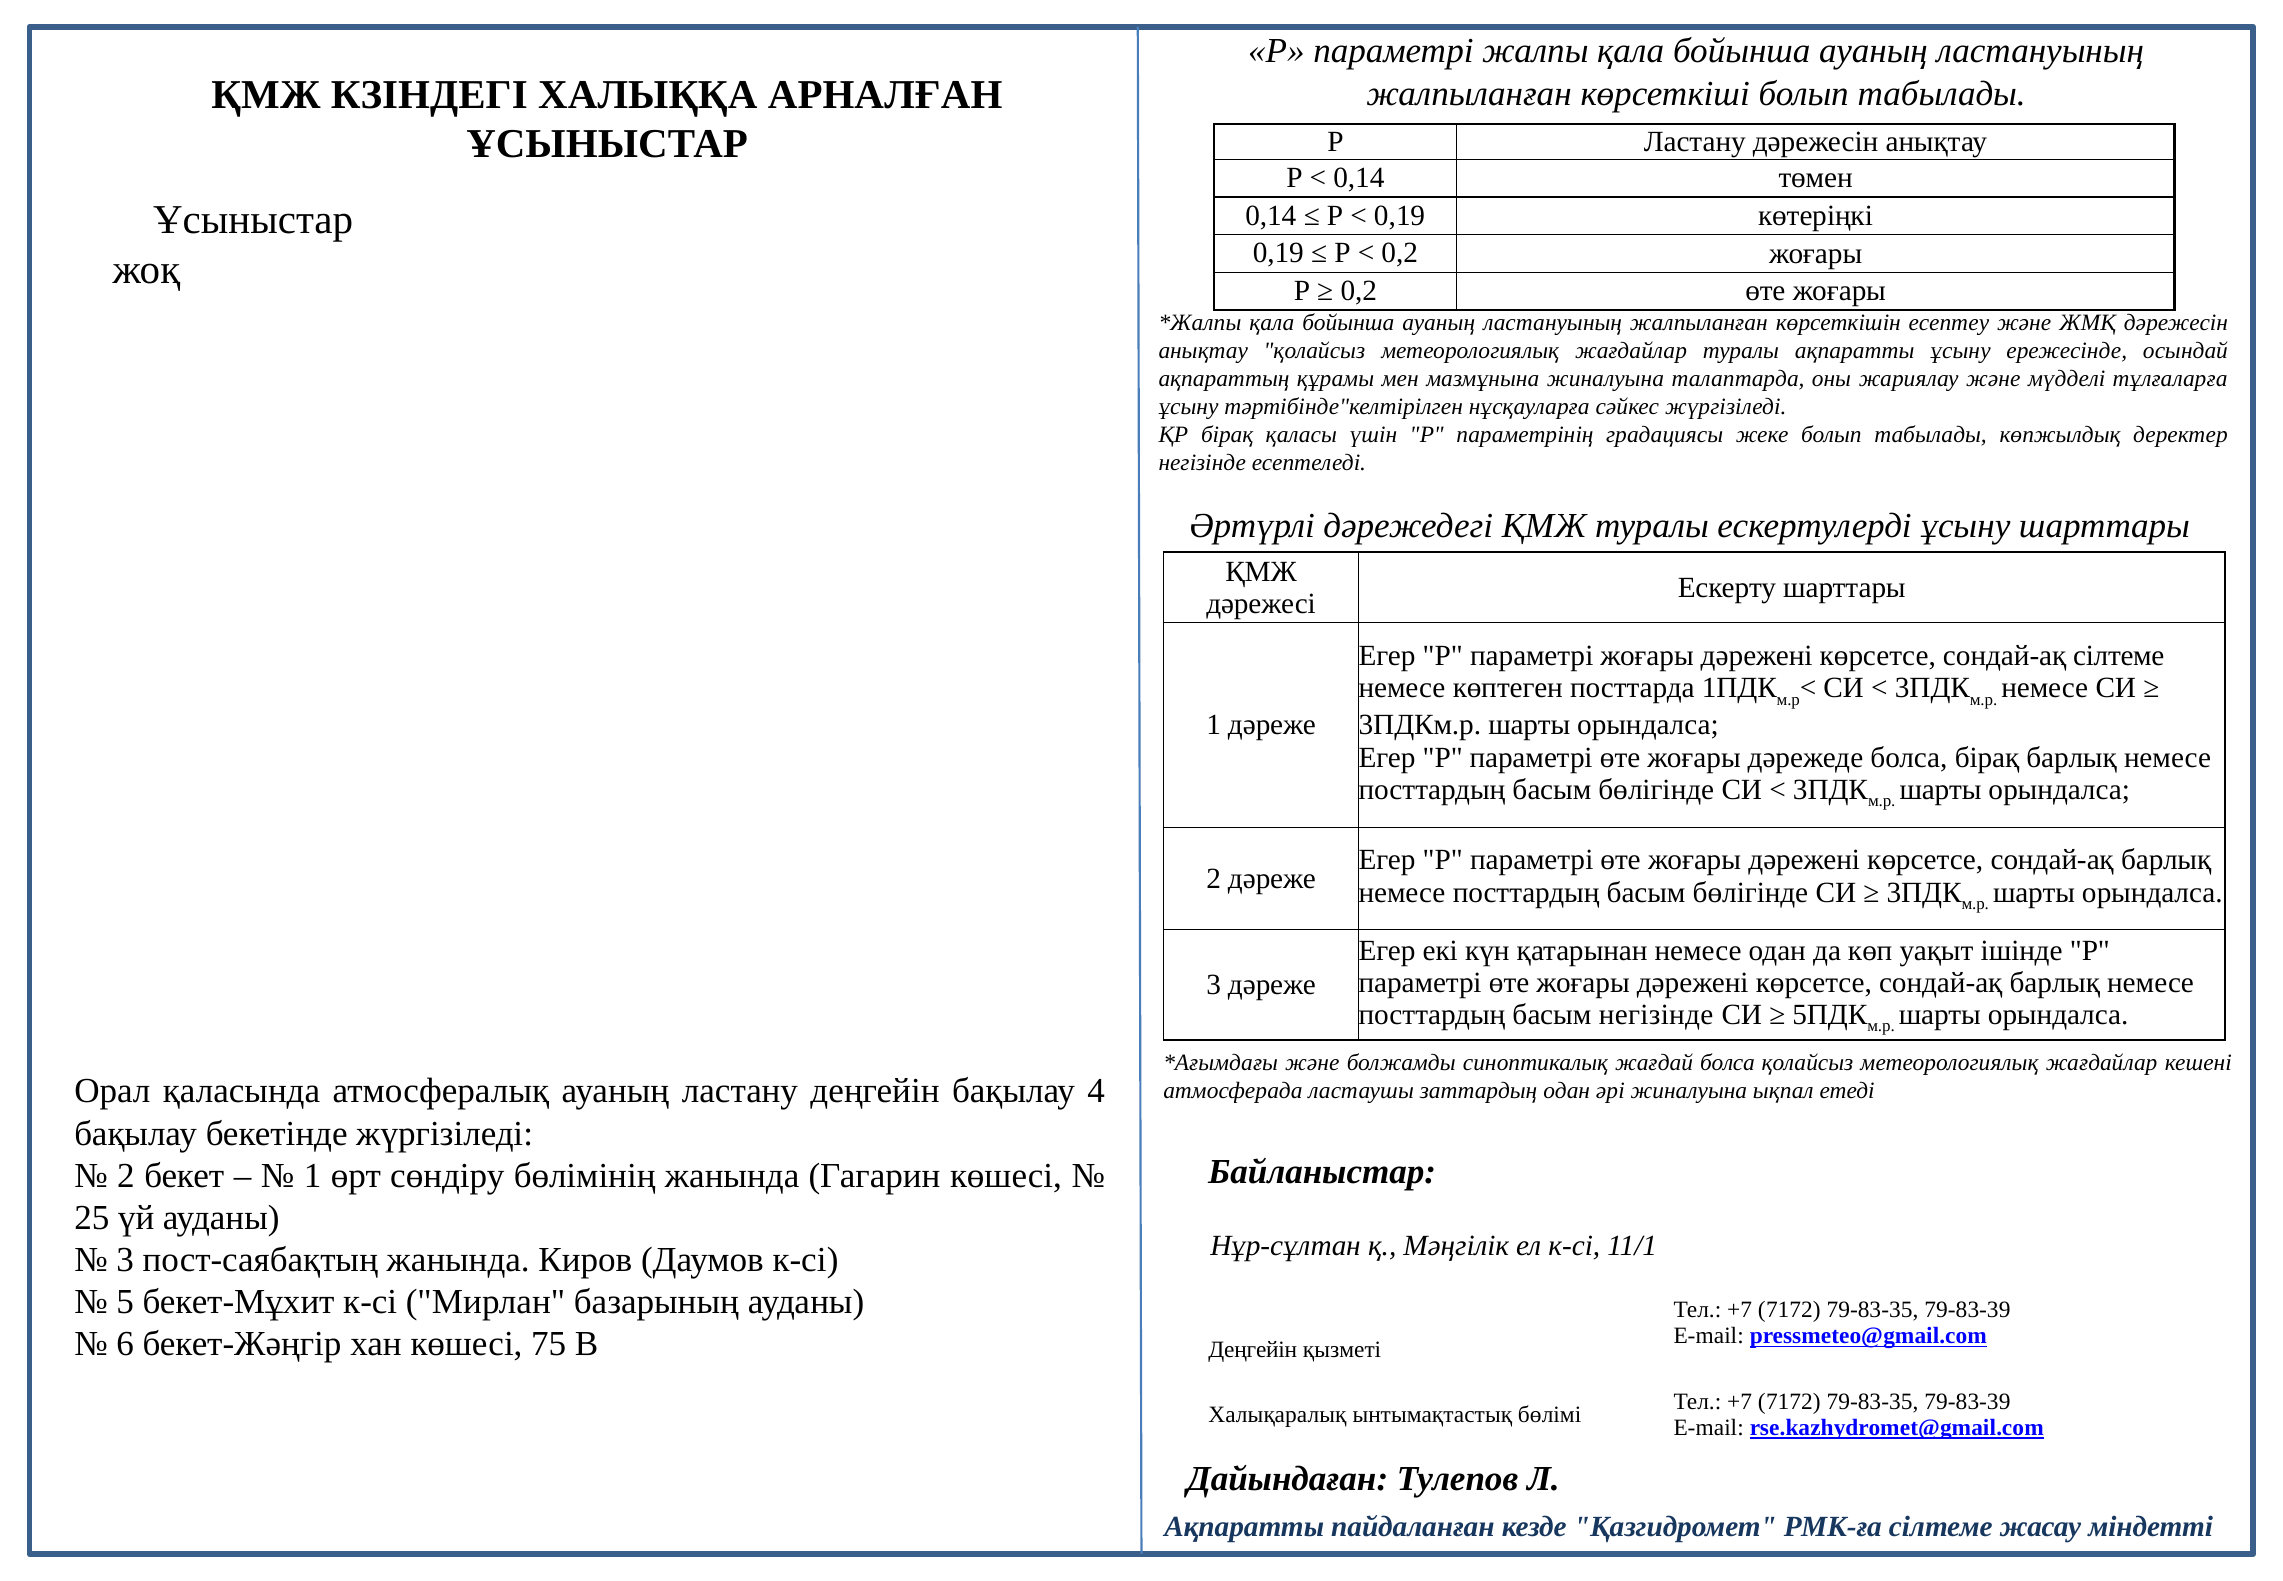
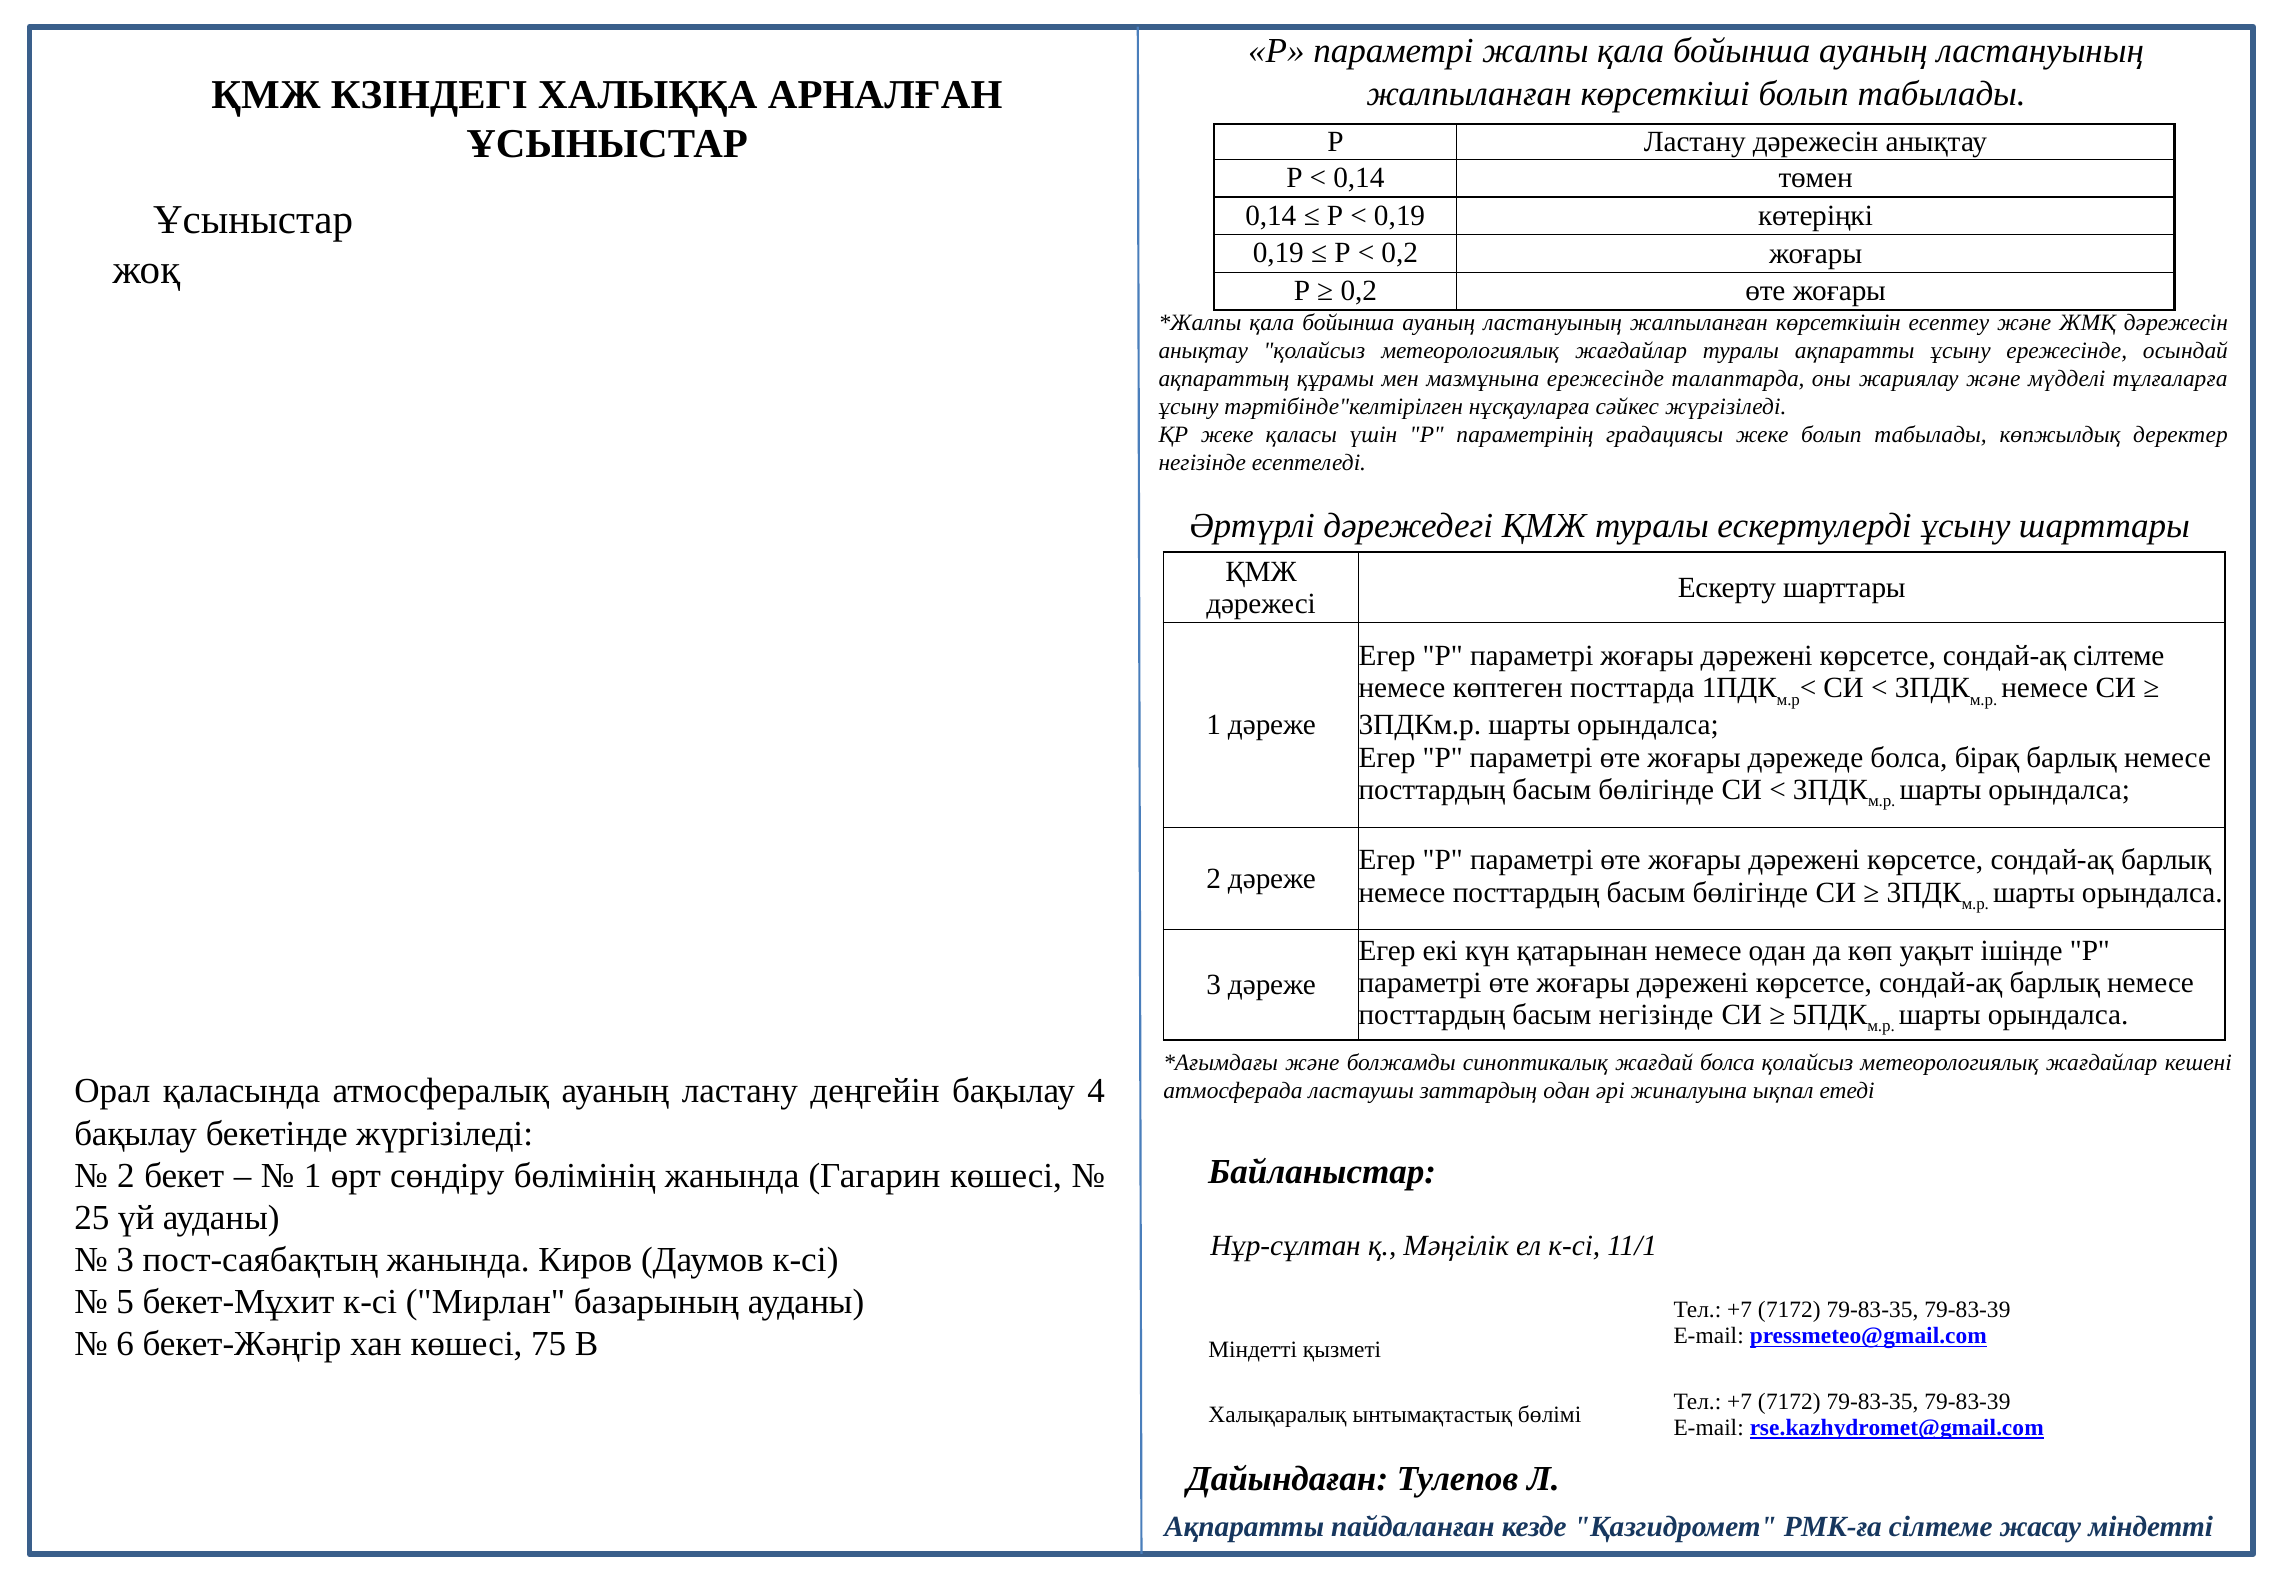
мазмұнына жиналуына: жиналуына -> ережесінде
ҚР бірақ: бірақ -> жеке
Деңгейін at (1253, 1349): Деңгейін -> Міндетті
